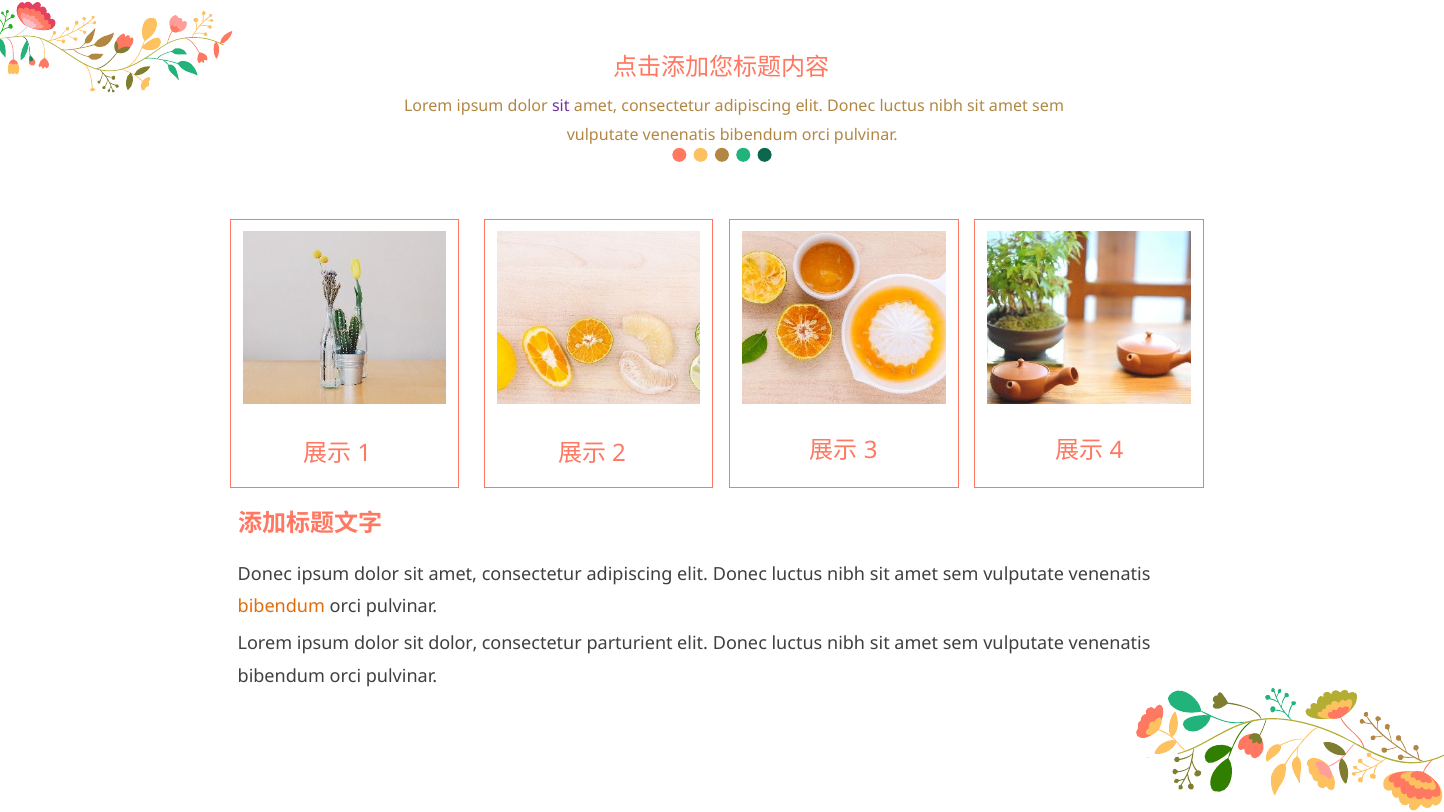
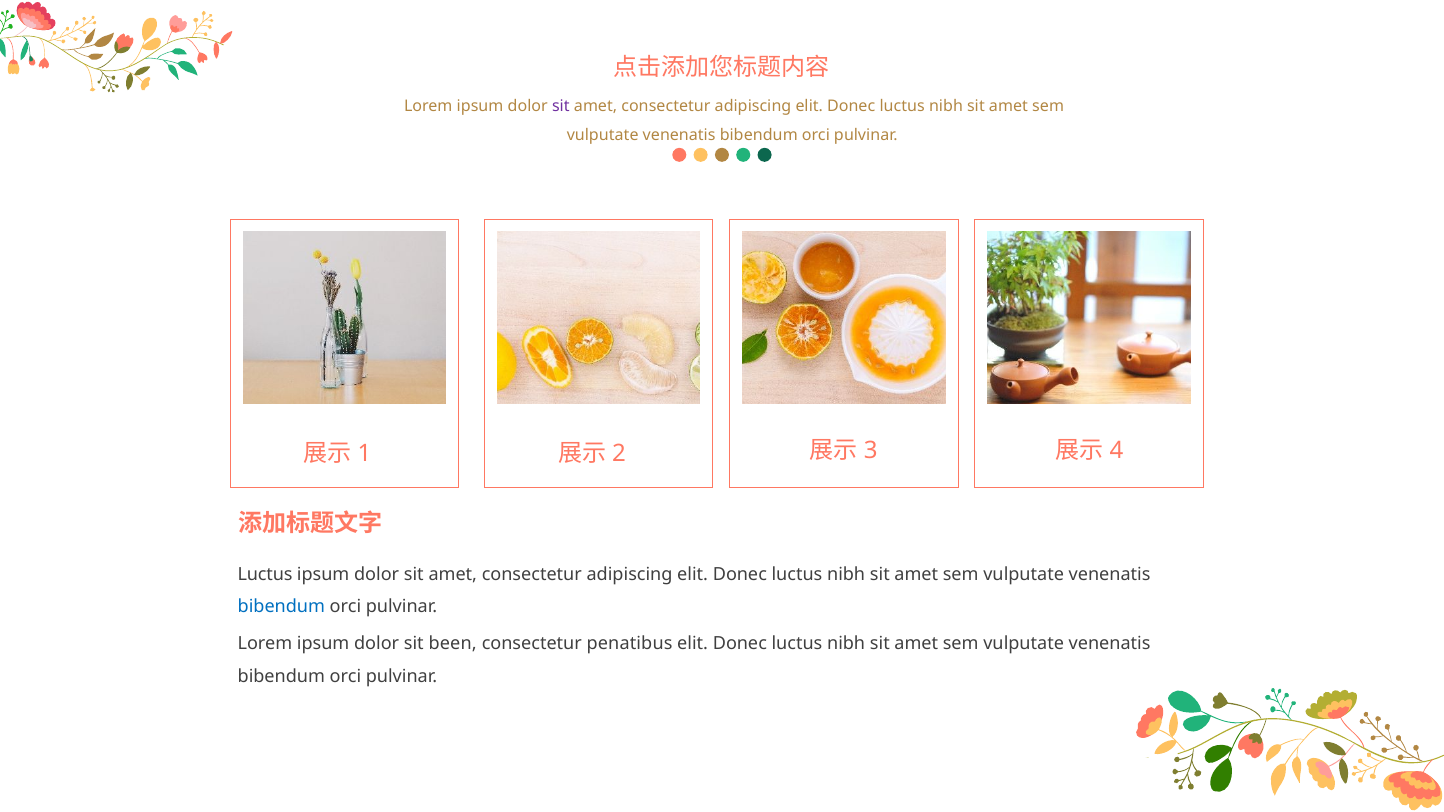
Donec at (265, 575): Donec -> Luctus
bibendum at (281, 607) colour: orange -> blue
sit dolor: dolor -> been
parturient: parturient -> penatibus
